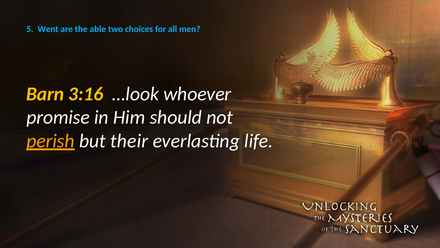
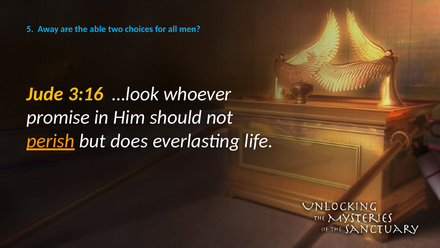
Went: Went -> Away
Barn: Barn -> Jude
their: their -> does
